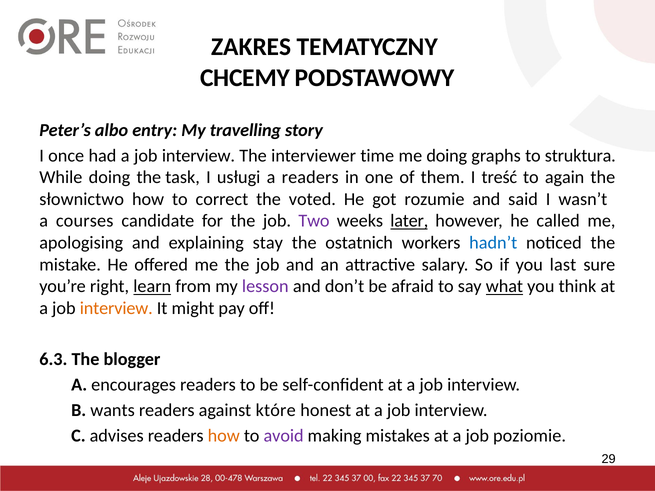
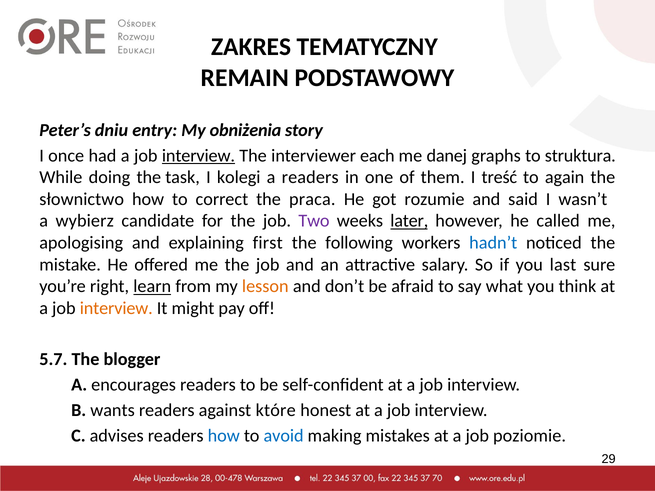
CHCEMY: CHCEMY -> REMAIN
albo: albo -> dniu
travelling: travelling -> obniżenia
interview at (198, 156) underline: none -> present
time: time -> each
me doing: doing -> danej
usługi: usługi -> kolegi
voted: voted -> praca
courses: courses -> wybierz
stay: stay -> first
ostatnich: ostatnich -> following
lesson colour: purple -> orange
what underline: present -> none
6.3: 6.3 -> 5.7
how at (224, 436) colour: orange -> blue
avoid colour: purple -> blue
